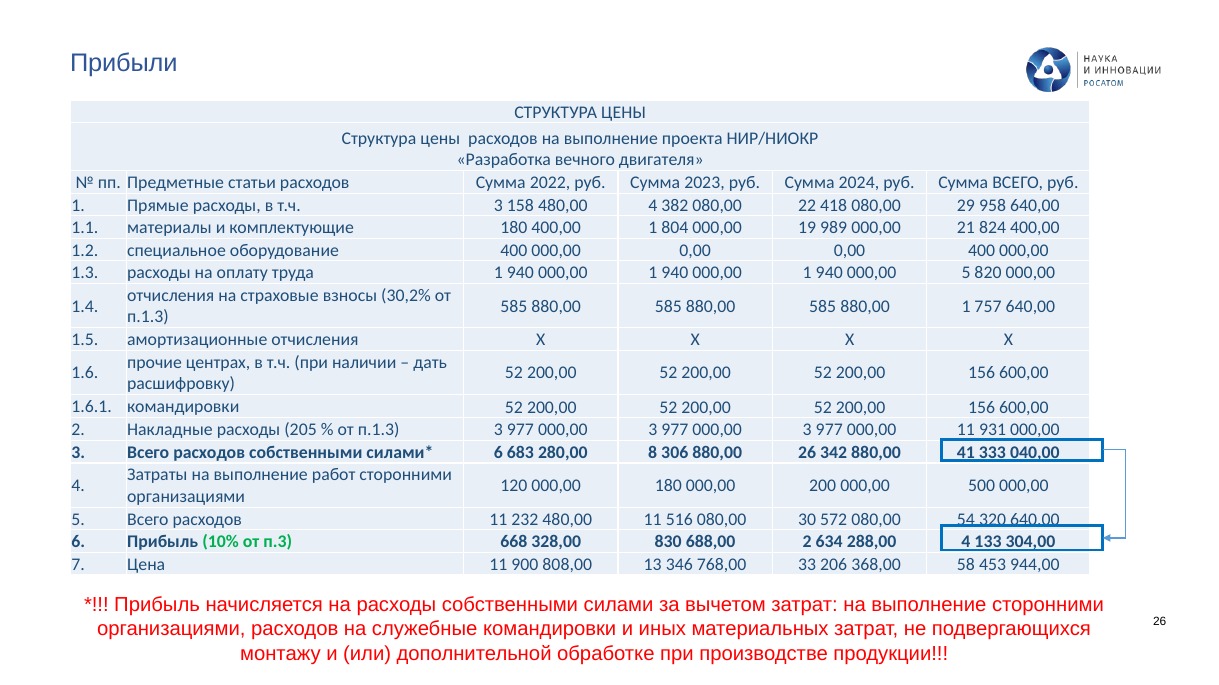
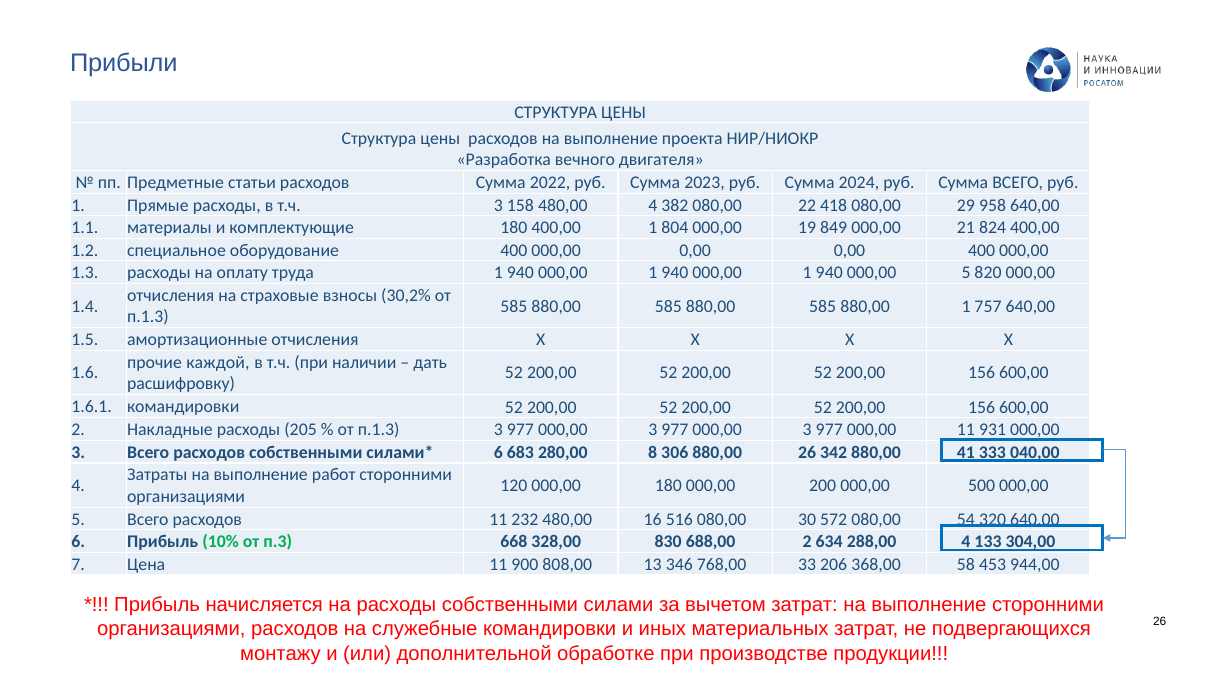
989: 989 -> 849
центрах: центрах -> каждой
480,00 11: 11 -> 16
